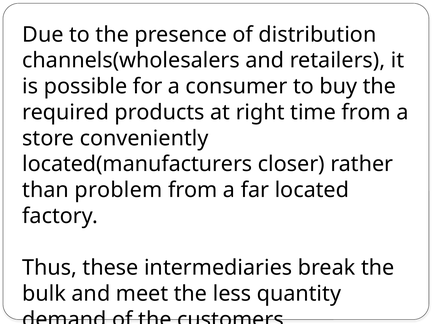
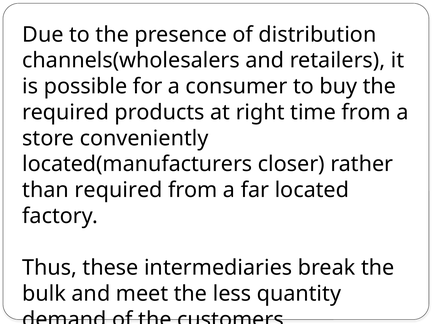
than problem: problem -> required
